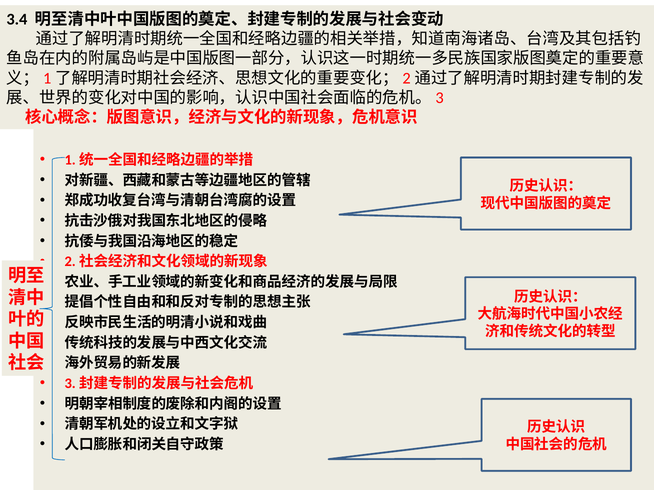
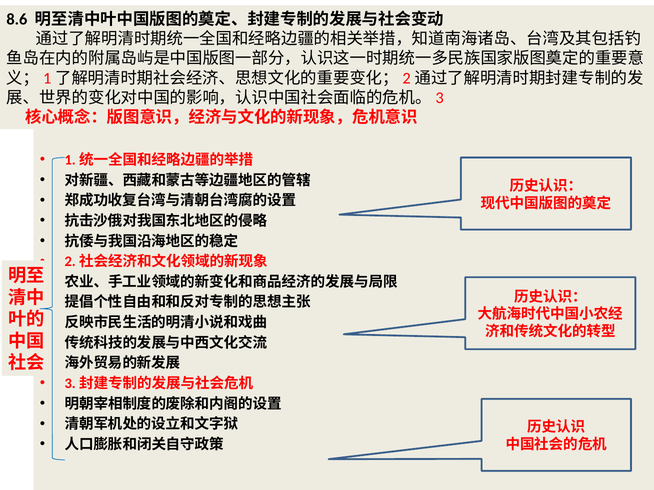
3.4: 3.4 -> 8.6
